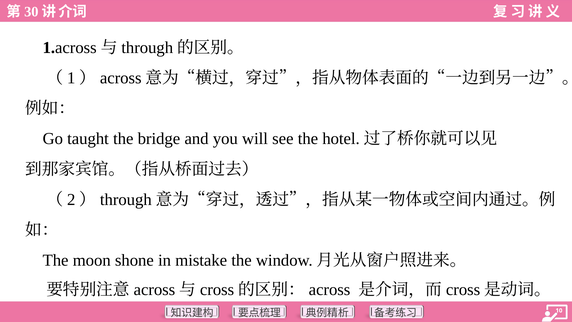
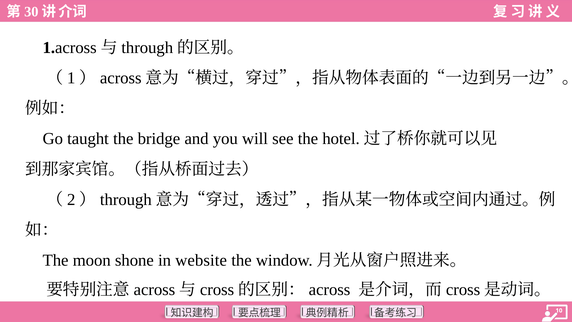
mistake: mistake -> website
